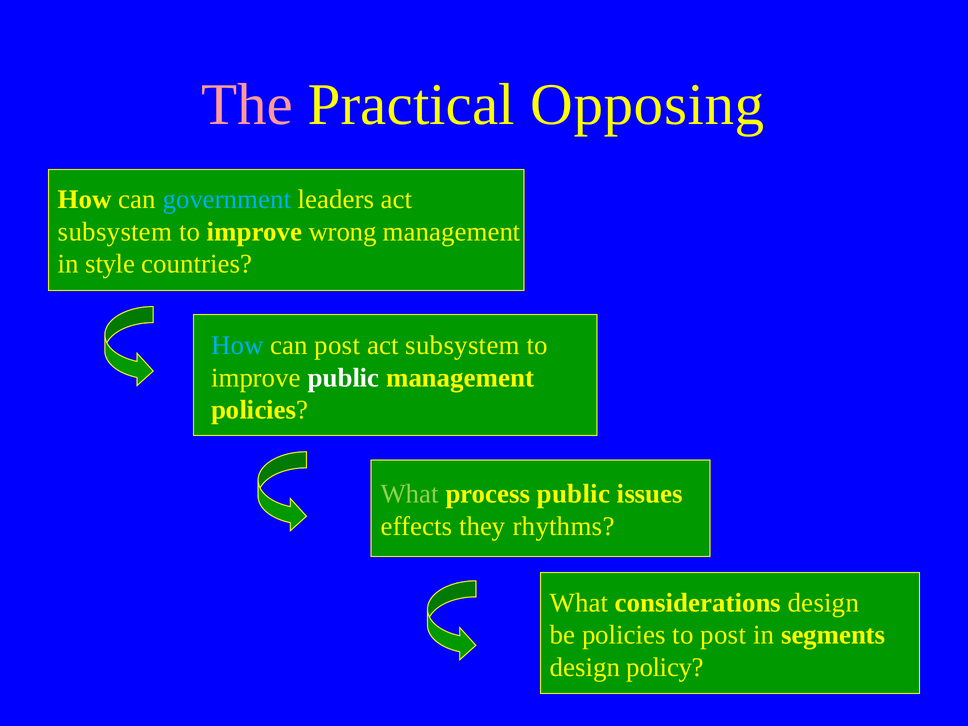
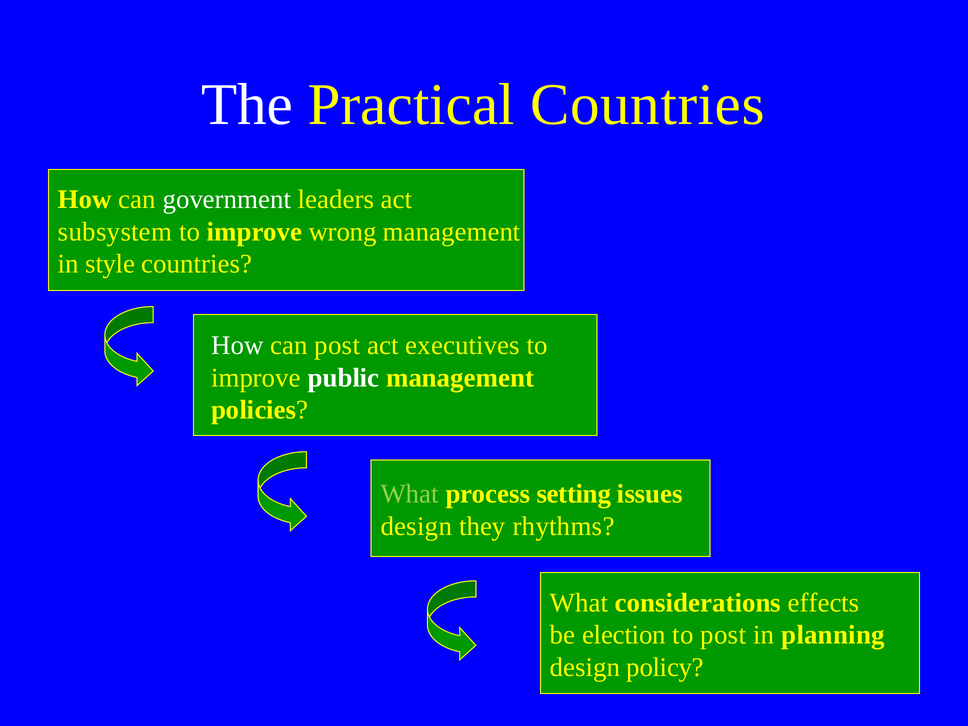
The colour: pink -> white
Practical Opposing: Opposing -> Countries
government colour: light blue -> white
How at (237, 345) colour: light blue -> white
subsystem at (463, 345): subsystem -> executives
process public: public -> setting
effects at (416, 526): effects -> design
considerations design: design -> effects
be policies: policies -> election
segments: segments -> planning
